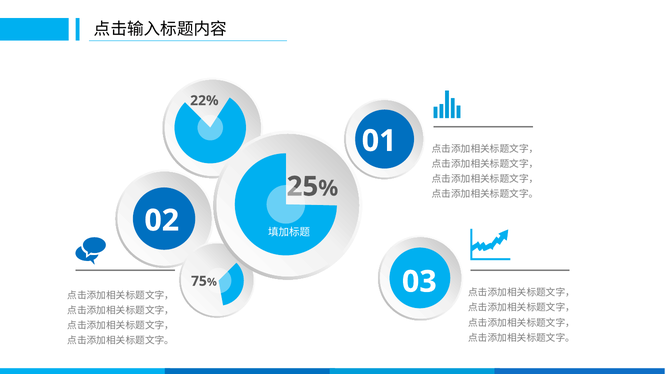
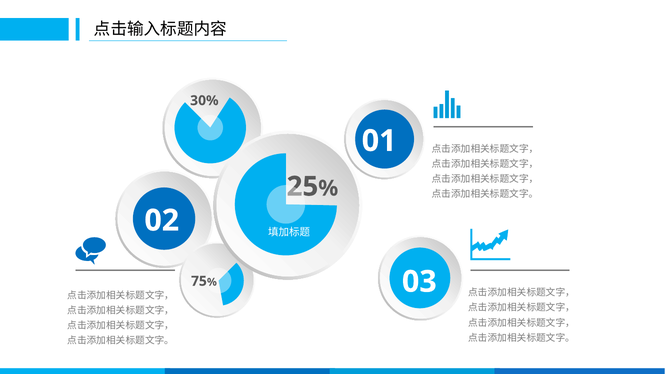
22%: 22% -> 30%
